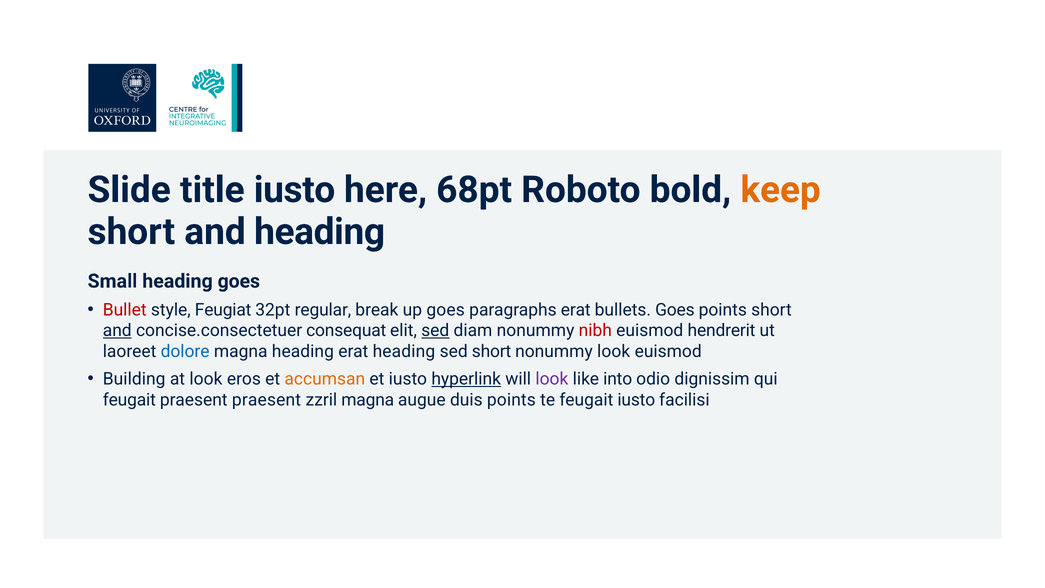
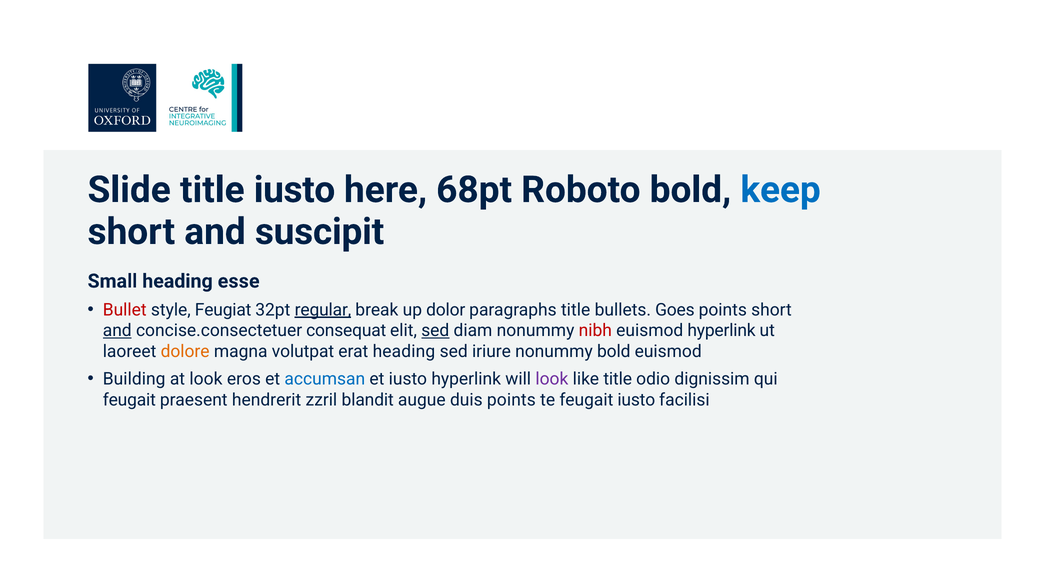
keep colour: orange -> blue
and heading: heading -> suscipit
heading goes: goes -> esse
regular underline: none -> present
up goes: goes -> dolor
paragraphs erat: erat -> title
euismod hendrerit: hendrerit -> hyperlink
dolore colour: blue -> orange
magna heading: heading -> volutpat
sed short: short -> iriure
nonummy look: look -> bold
accumsan colour: orange -> blue
hyperlink at (466, 379) underline: present -> none
like into: into -> title
praesent praesent: praesent -> hendrerit
zzril magna: magna -> blandit
